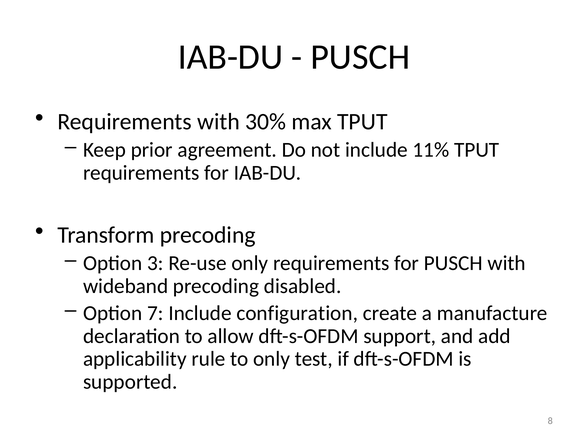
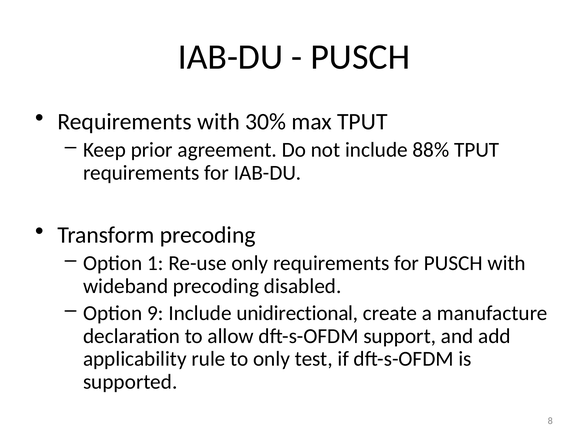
11%: 11% -> 88%
3: 3 -> 1
7: 7 -> 9
configuration: configuration -> unidirectional
